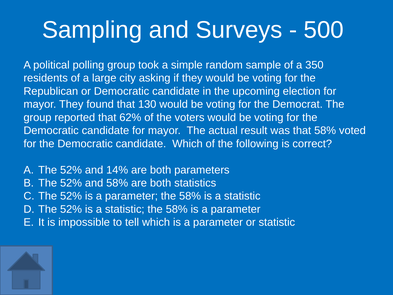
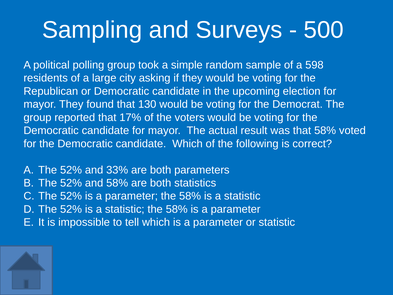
350: 350 -> 598
62%: 62% -> 17%
14%: 14% -> 33%
